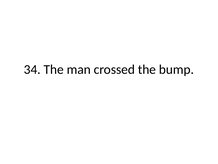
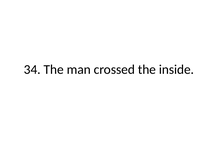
bump: bump -> inside
